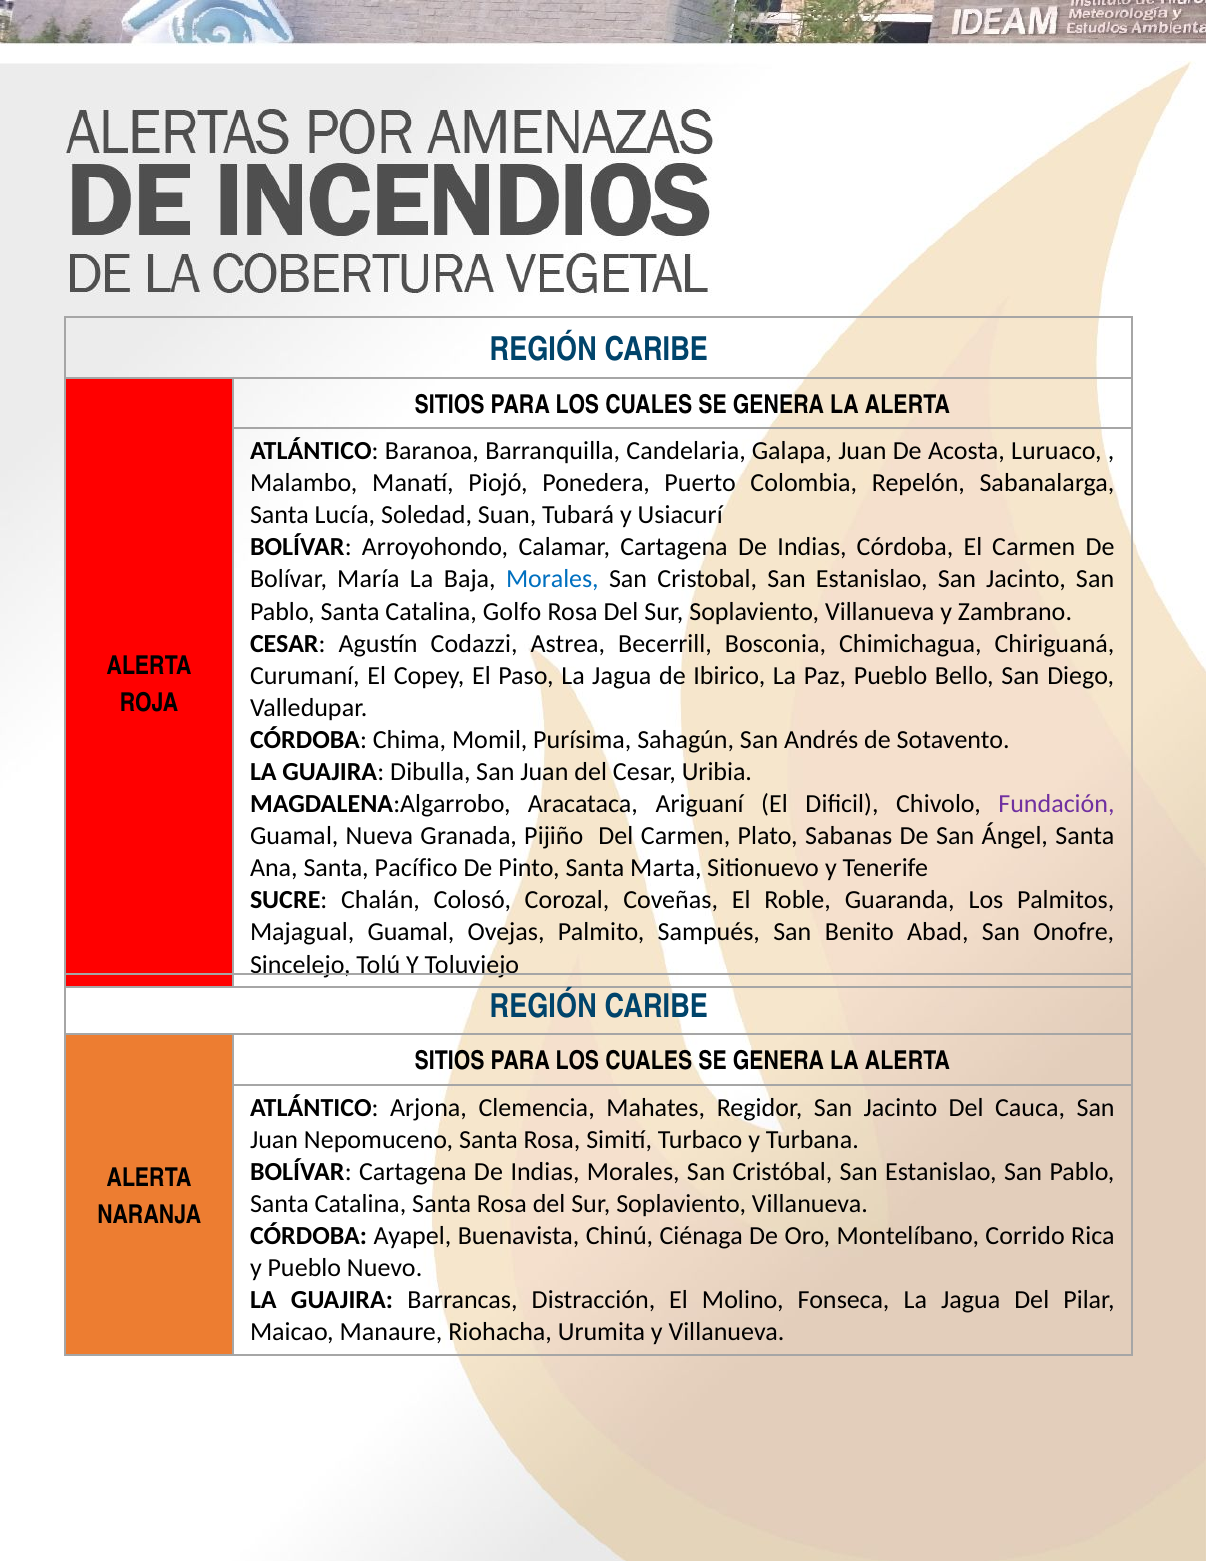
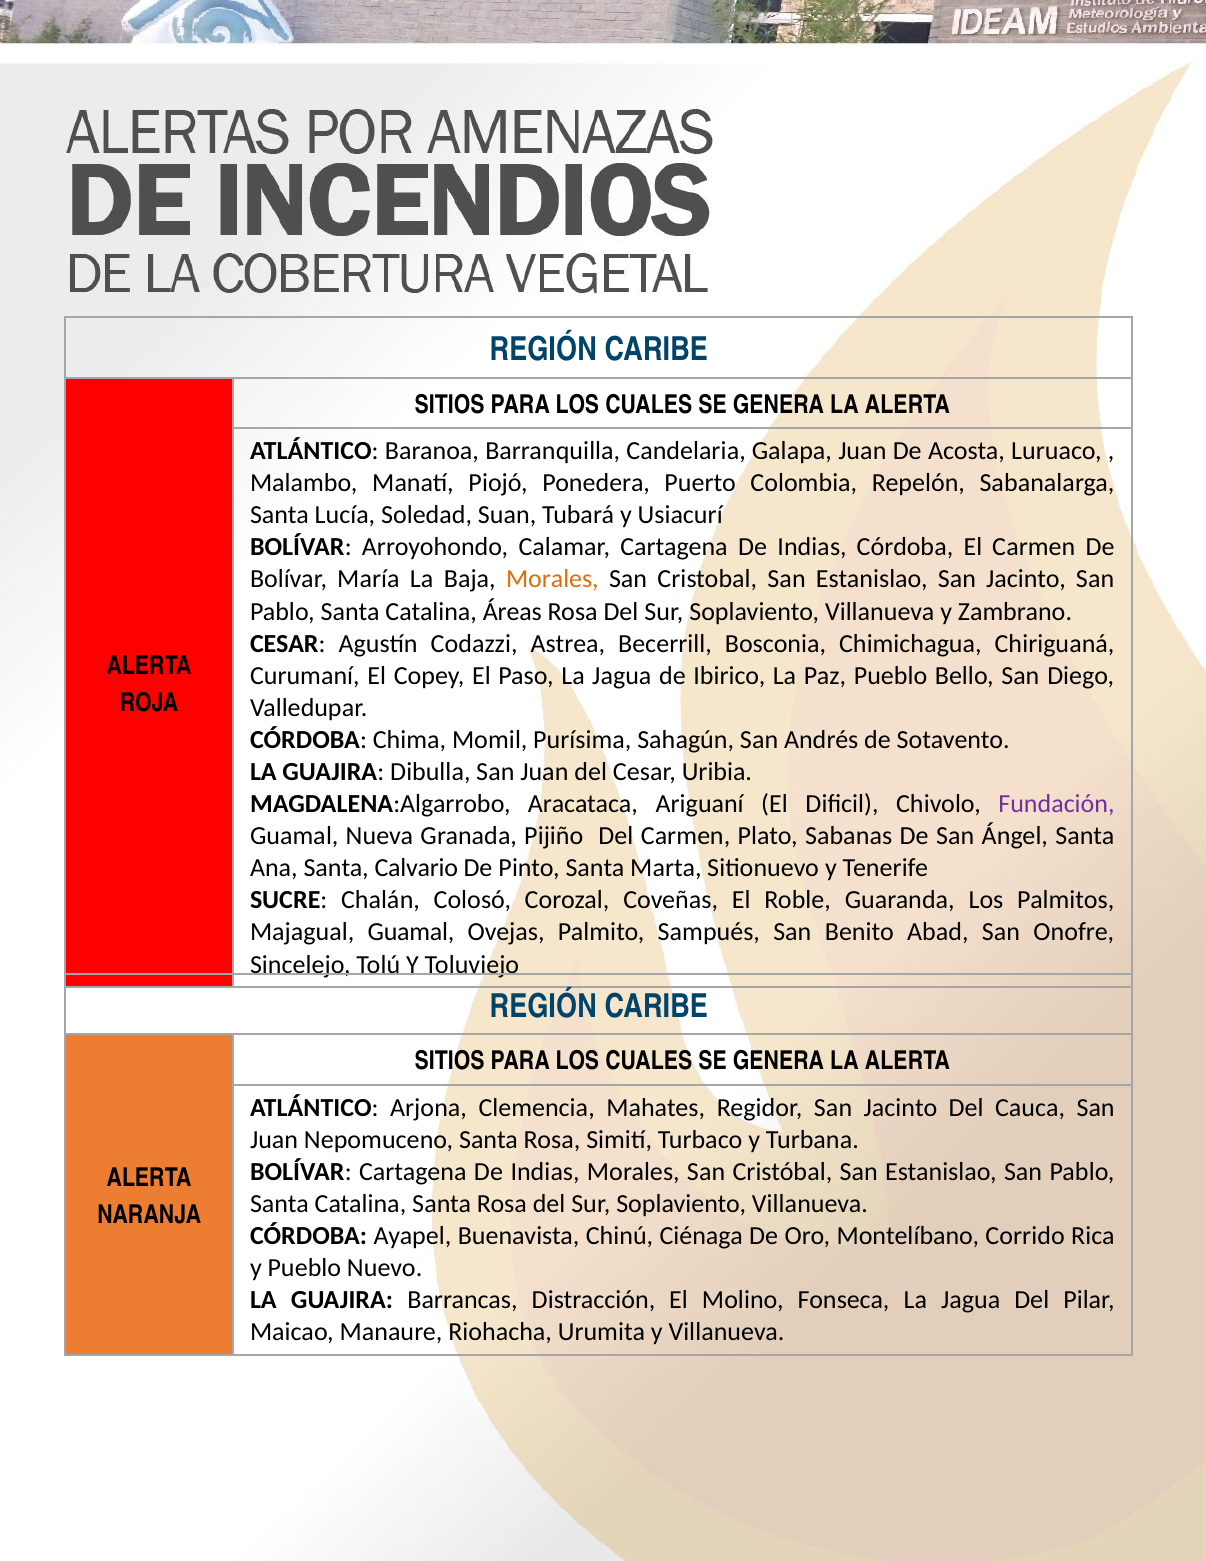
Morales at (552, 579) colour: blue -> orange
Golfo: Golfo -> Áreas
Pacífico: Pacífico -> Calvario
